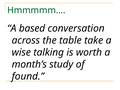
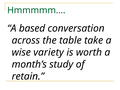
talking: talking -> variety
found: found -> retain
